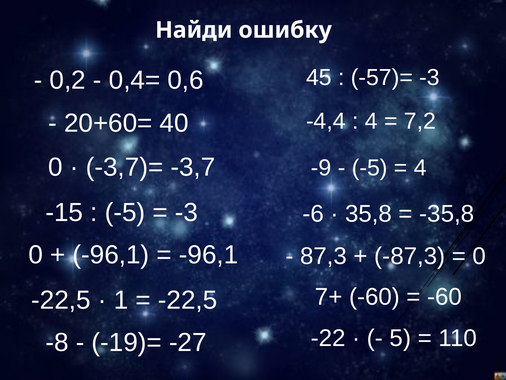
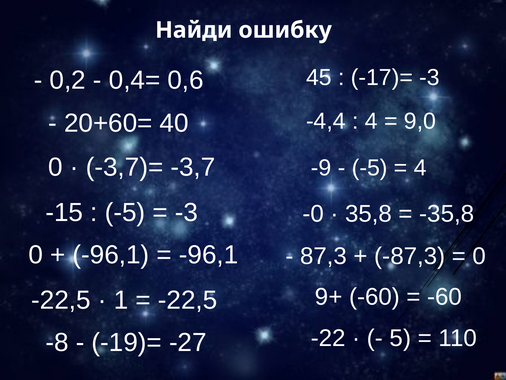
-57)=: -57)= -> -17)=
7,2: 7,2 -> 9,0
-6: -6 -> -0
7+: 7+ -> 9+
